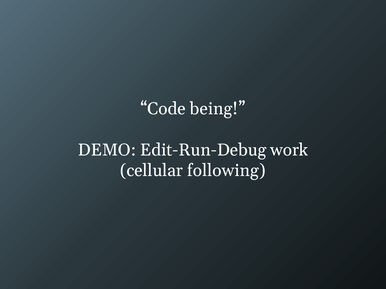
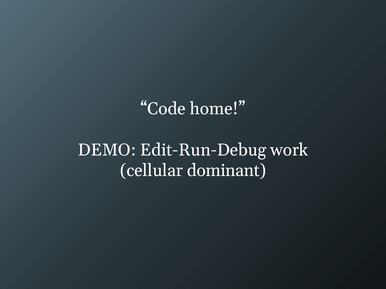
being: being -> home
following: following -> dominant
